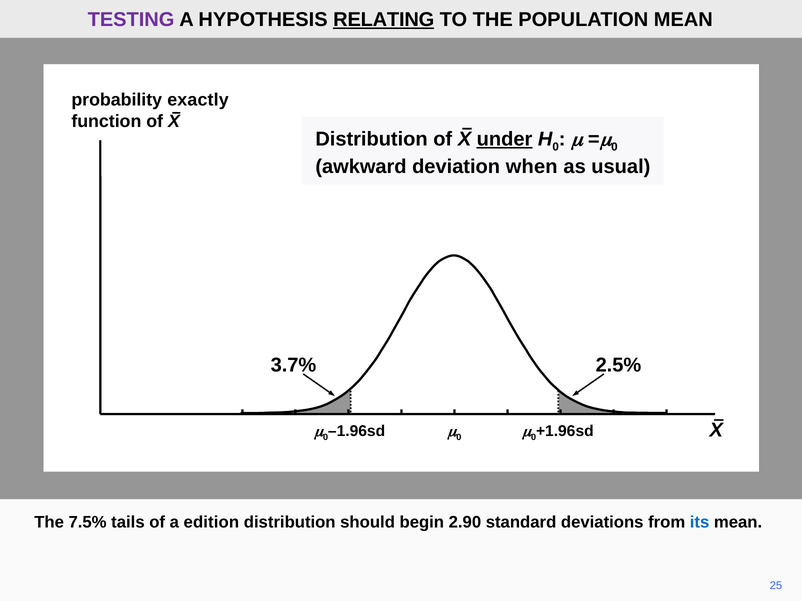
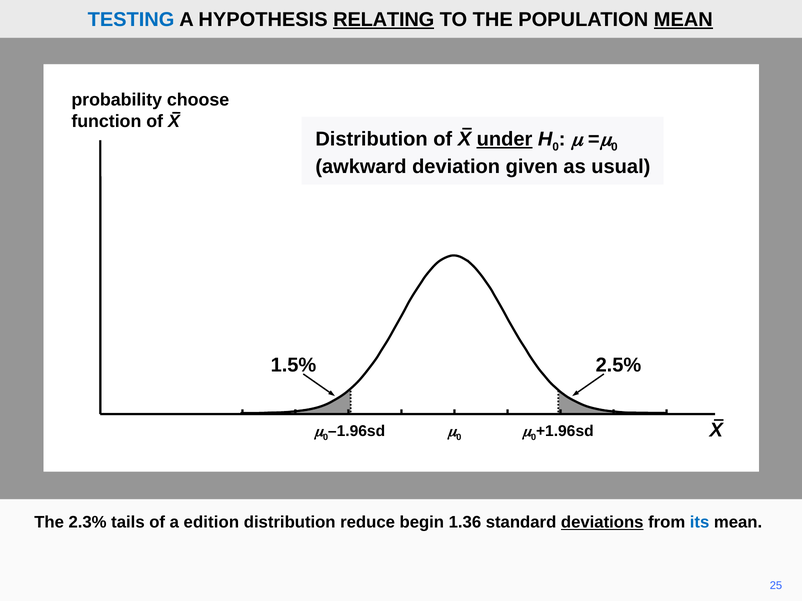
TESTING colour: purple -> blue
MEAN at (683, 20) underline: none -> present
exactly: exactly -> choose
when: when -> given
3.7%: 3.7% -> 1.5%
7.5%: 7.5% -> 2.3%
should: should -> reduce
2.90: 2.90 -> 1.36
deviations underline: none -> present
